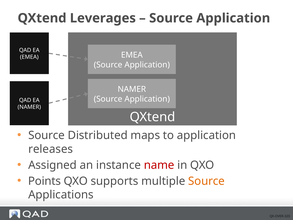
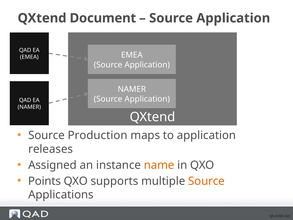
Leverages: Leverages -> Document
Distributed: Distributed -> Production
name colour: red -> orange
